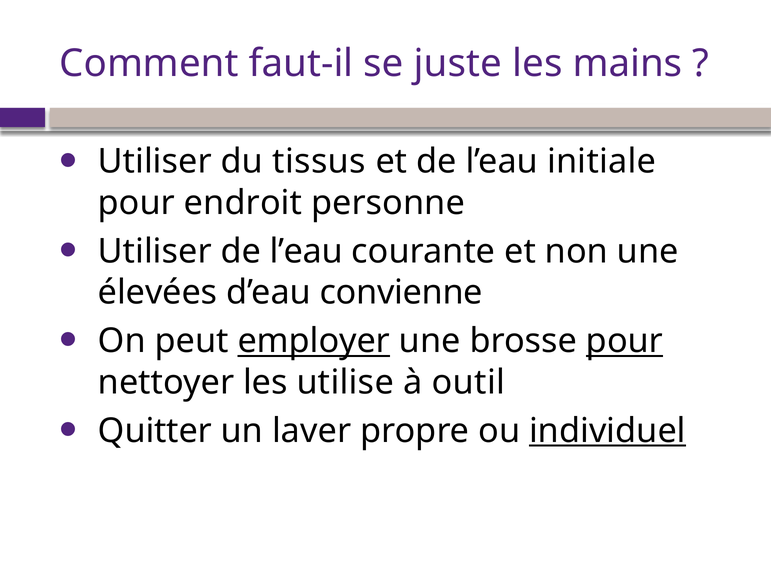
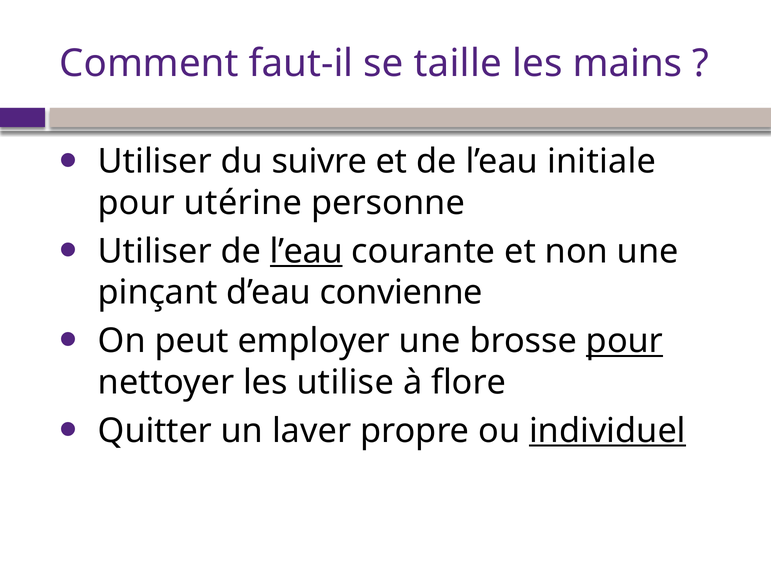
juste: juste -> taille
tissus: tissus -> suivre
endroit: endroit -> utérine
l’eau at (306, 251) underline: none -> present
élevées: élevées -> pinçant
employer underline: present -> none
outil: outil -> flore
